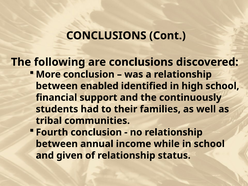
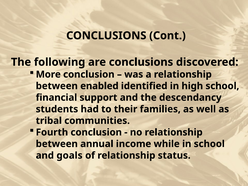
continuously: continuously -> descendancy
given: given -> goals
